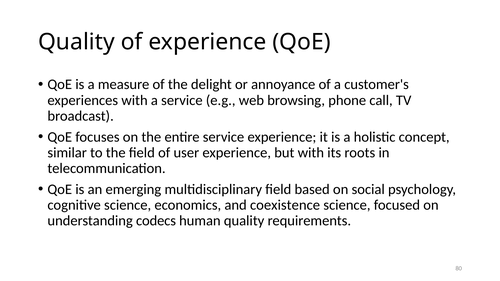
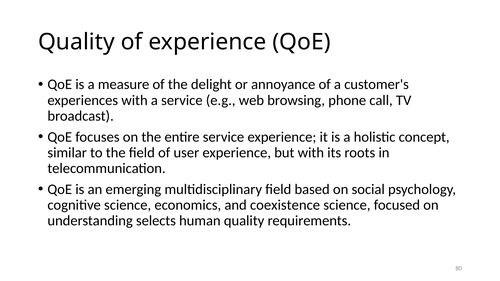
codecs: codecs -> selects
